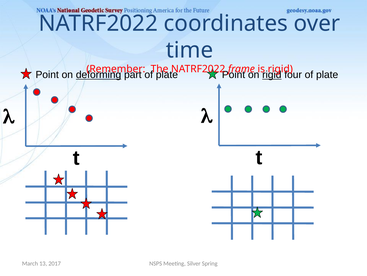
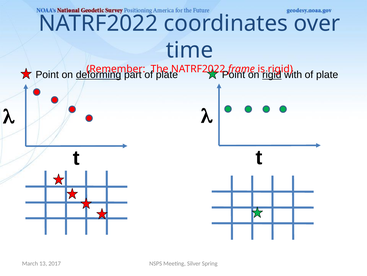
four: four -> with
